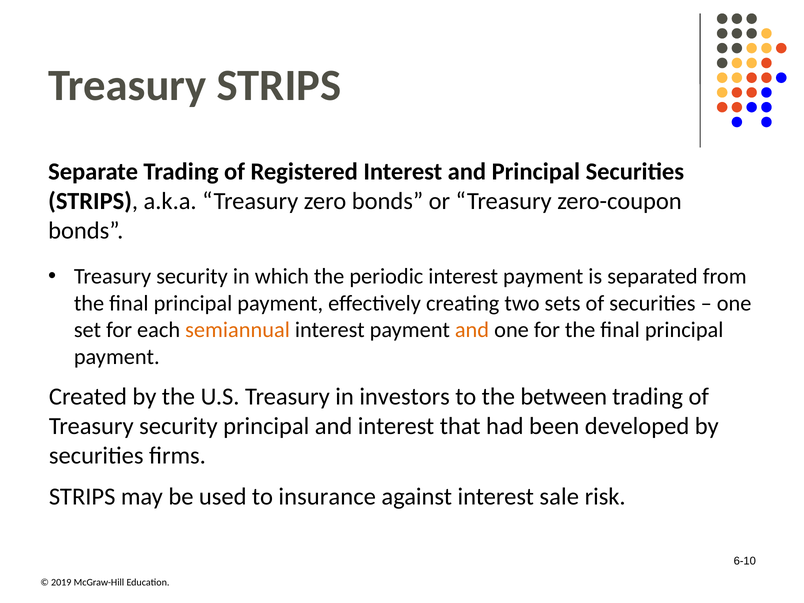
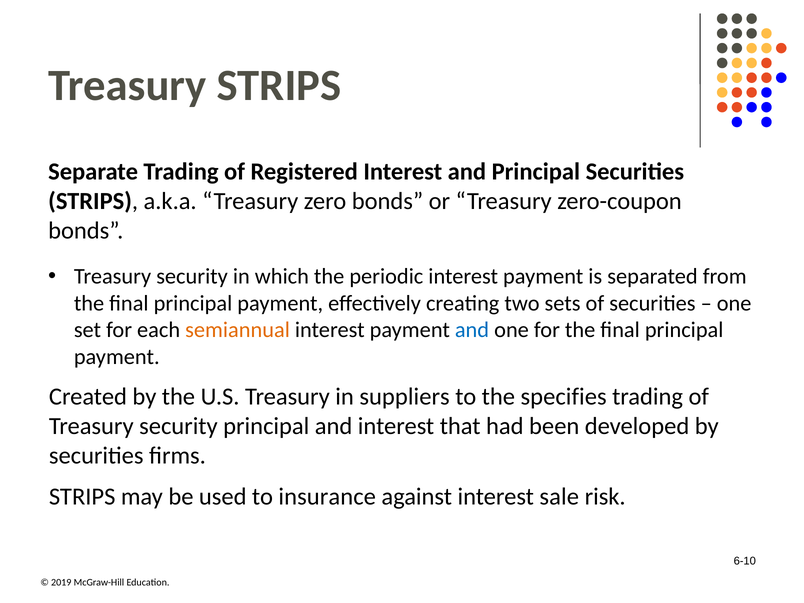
and at (472, 330) colour: orange -> blue
investors: investors -> suppliers
between: between -> specifies
